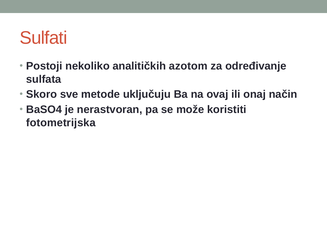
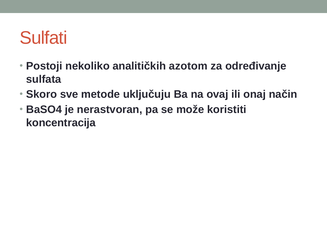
fotometrijska: fotometrijska -> koncentracija
